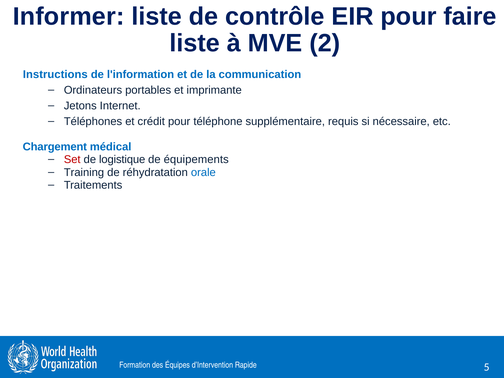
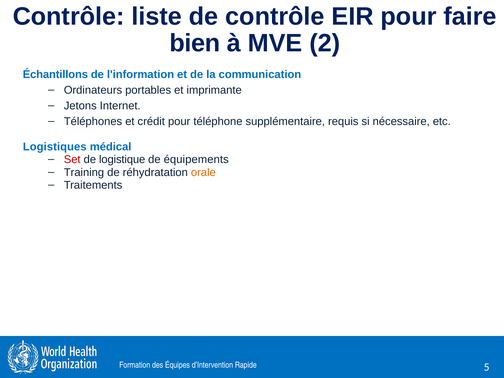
Informer at (69, 17): Informer -> Contrôle
liste at (195, 43): liste -> bien
Instructions: Instructions -> Échantillons
Chargement: Chargement -> Logistiques
orale colour: blue -> orange
